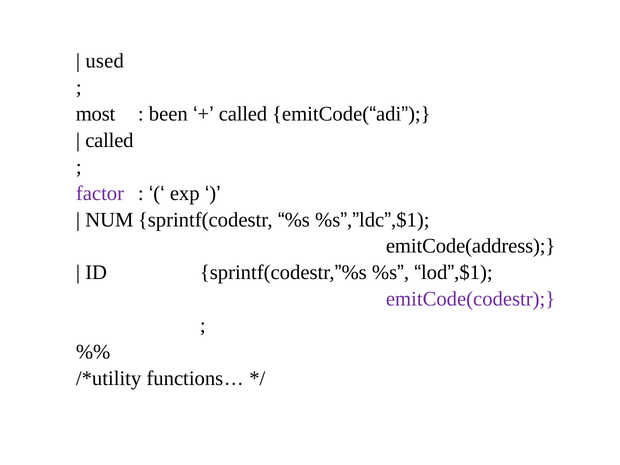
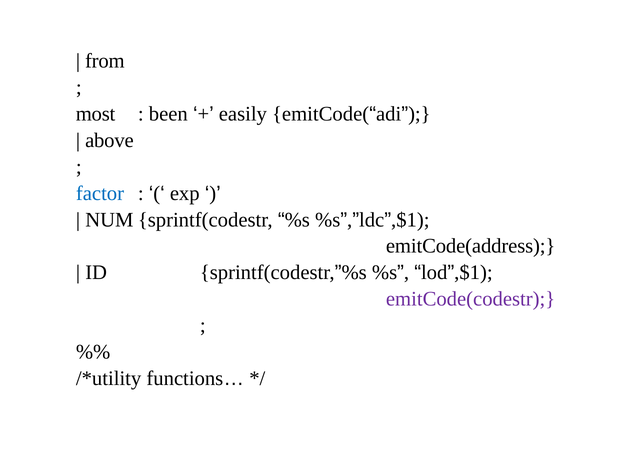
used: used -> from
called at (243, 114): called -> easily
called at (109, 140): called -> above
factor colour: purple -> blue
